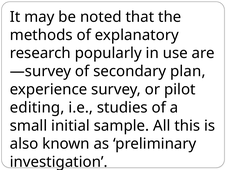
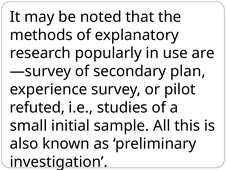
editing: editing -> refuted
